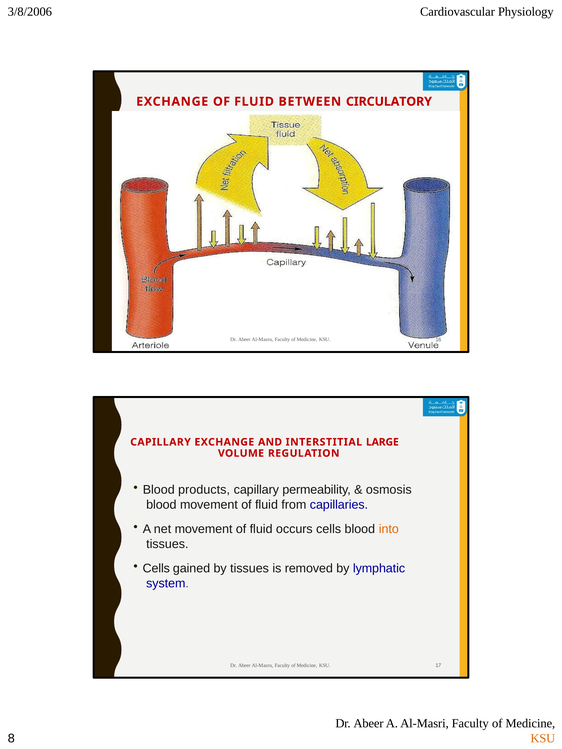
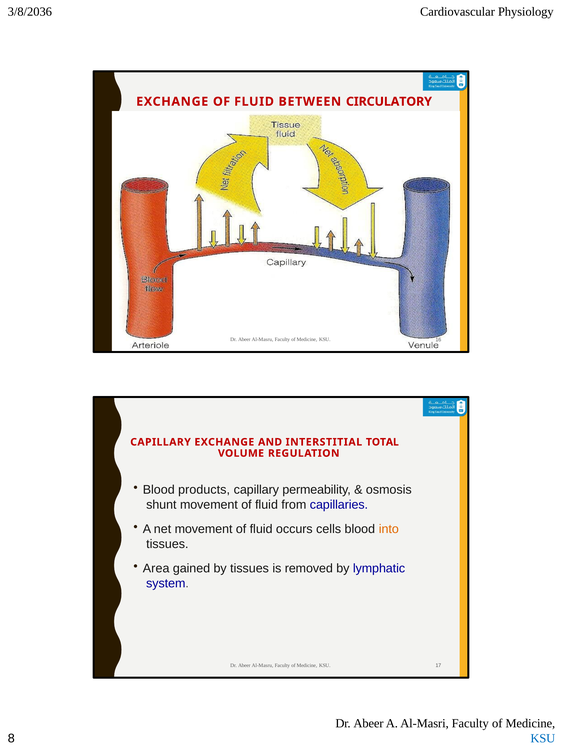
3/8/2006: 3/8/2006 -> 3/8/2036
LARGE: LARGE -> TOTAL
blood at (161, 505): blood -> shunt
Cells at (156, 569): Cells -> Area
KSU at (543, 739) colour: orange -> blue
